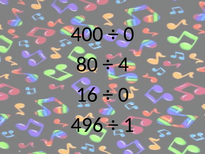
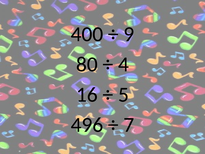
0 at (129, 34): 0 -> 9
0 at (123, 94): 0 -> 5
1: 1 -> 7
